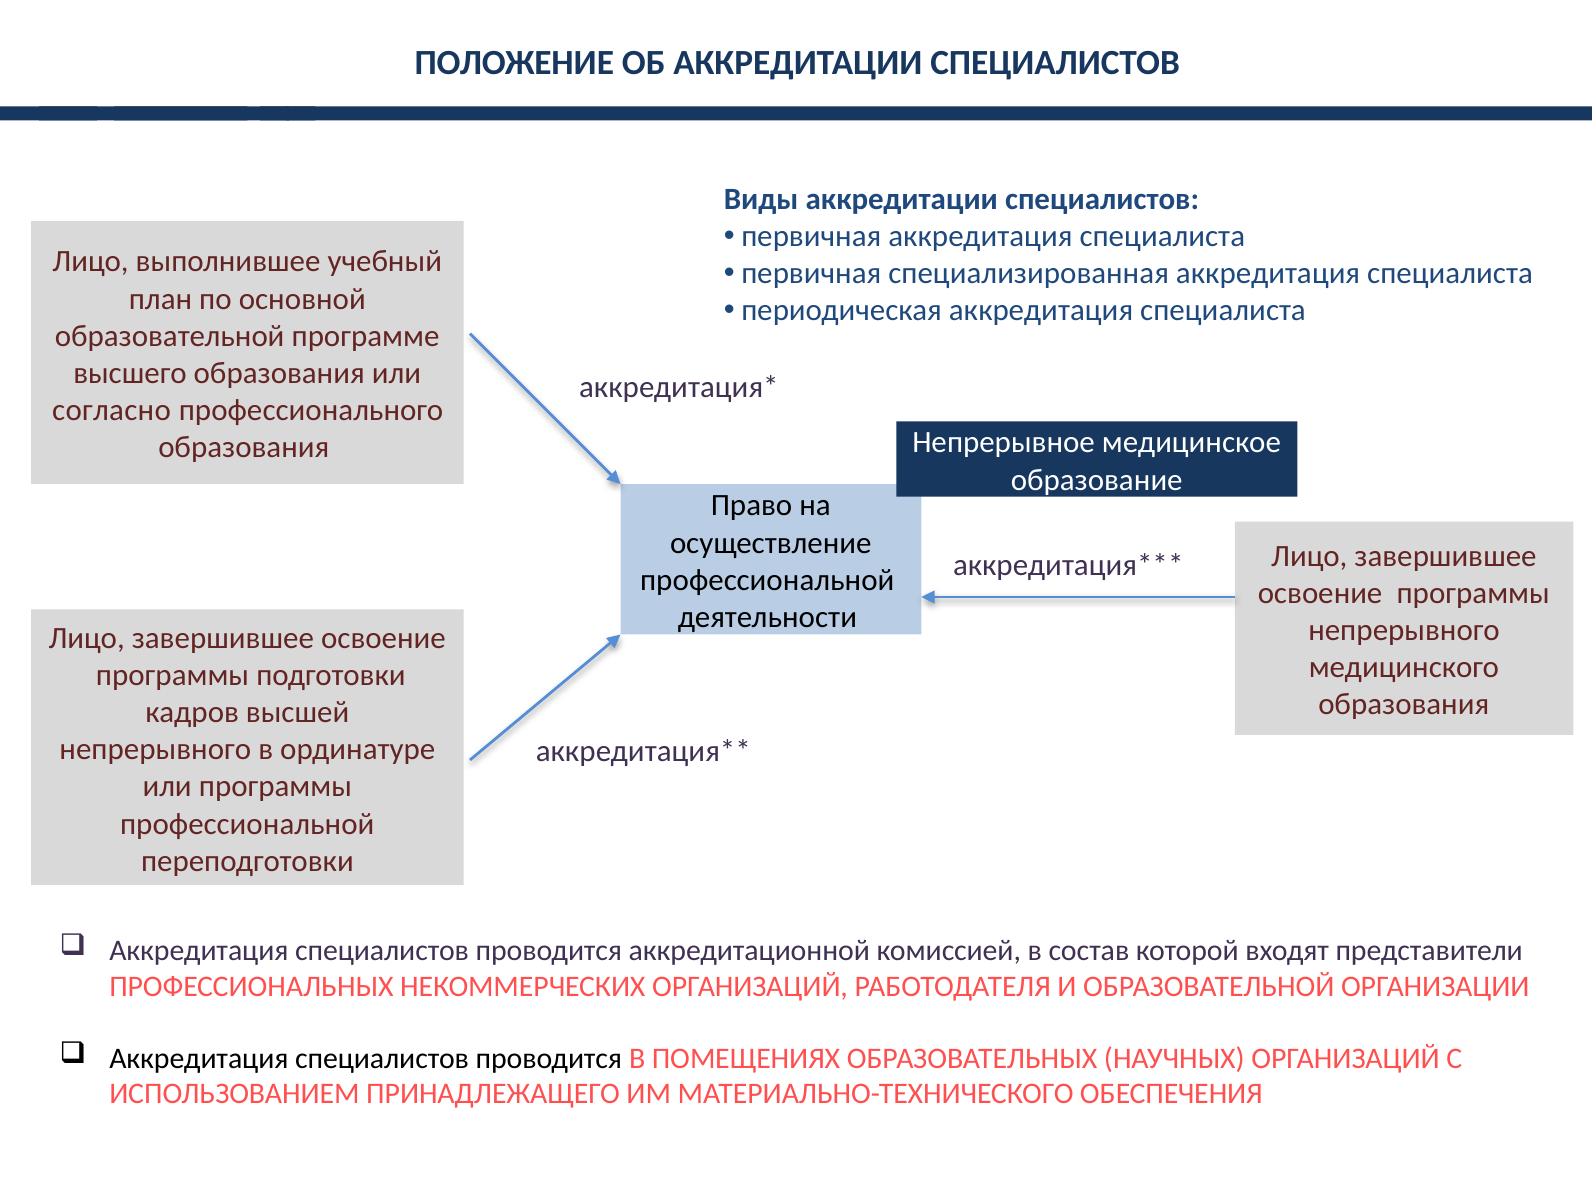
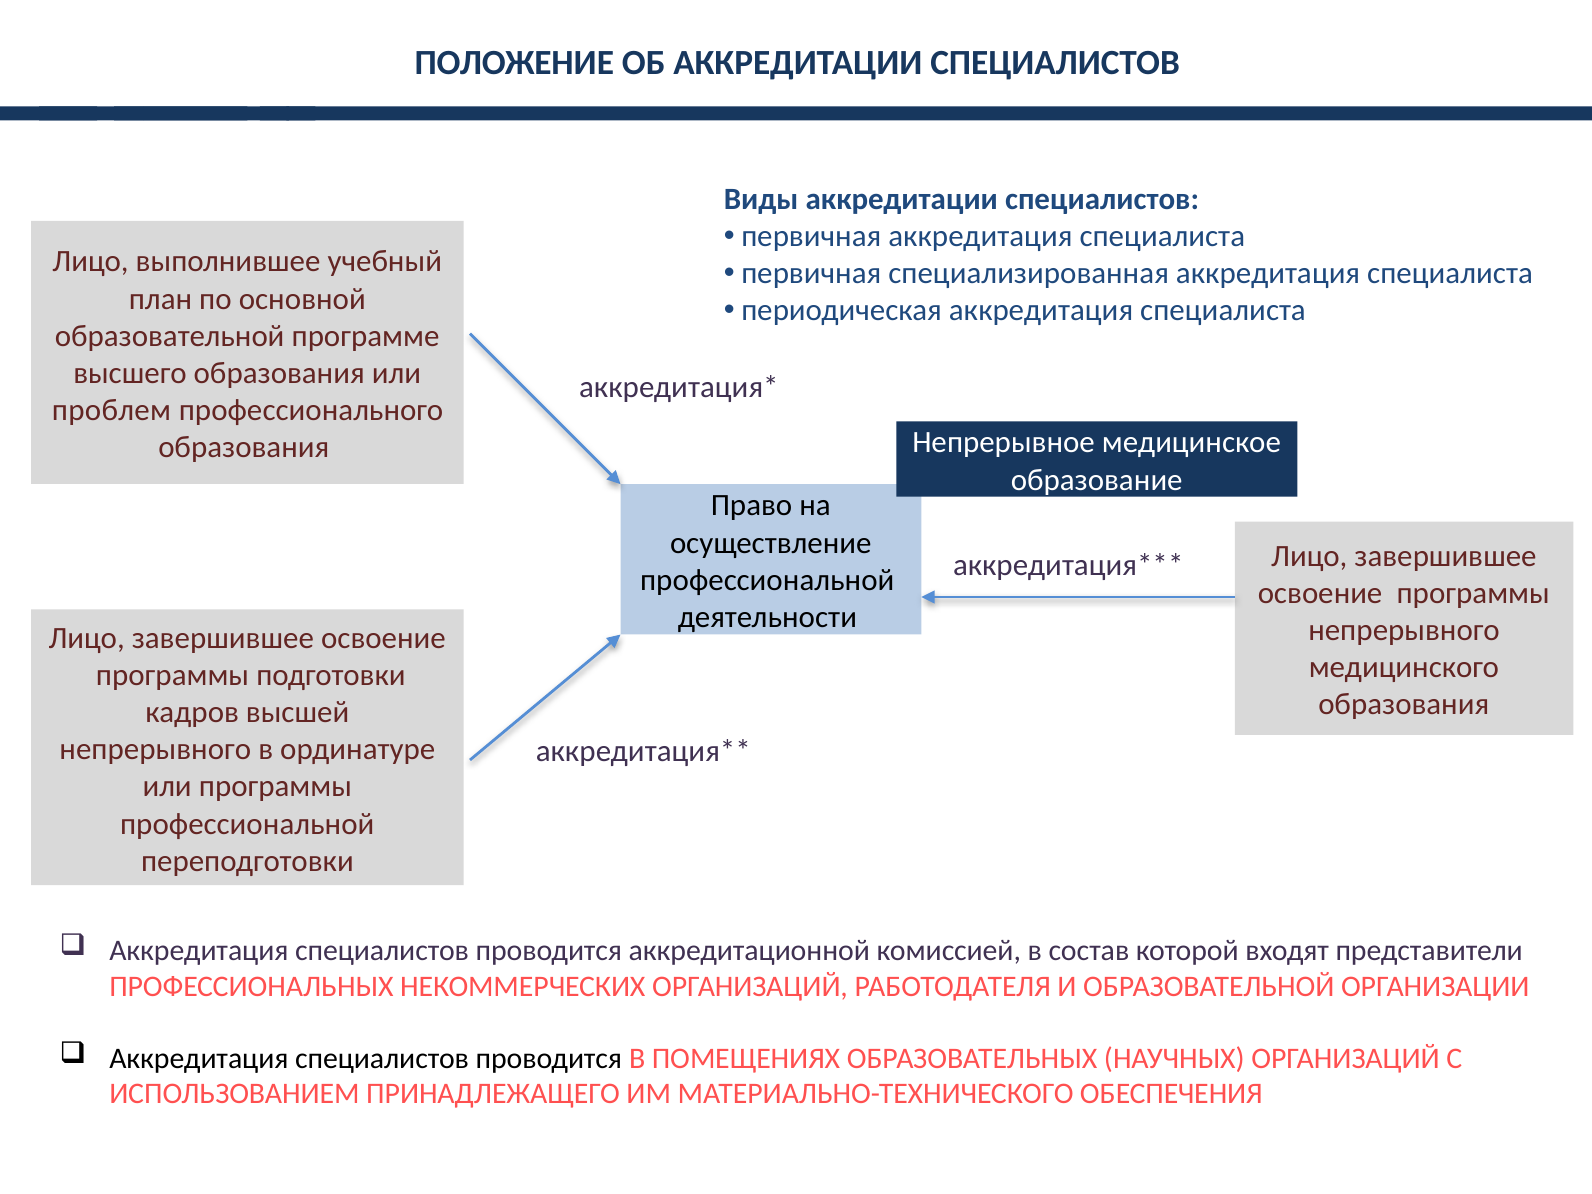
согласно: согласно -> проблем
